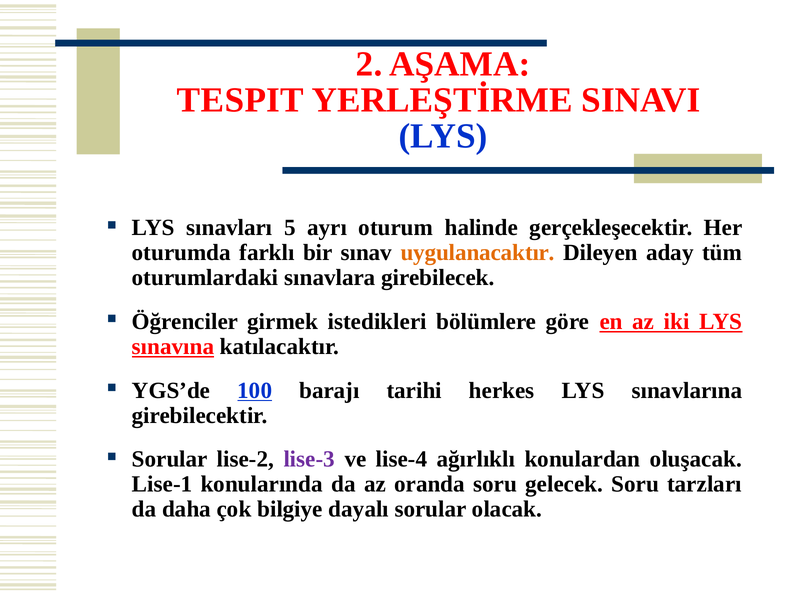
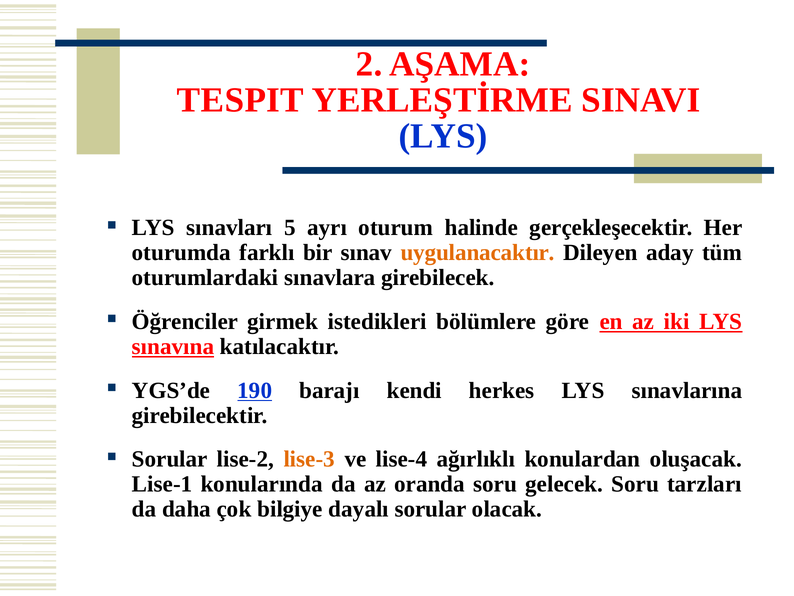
100: 100 -> 190
tarihi: tarihi -> kendi
lise-3 colour: purple -> orange
